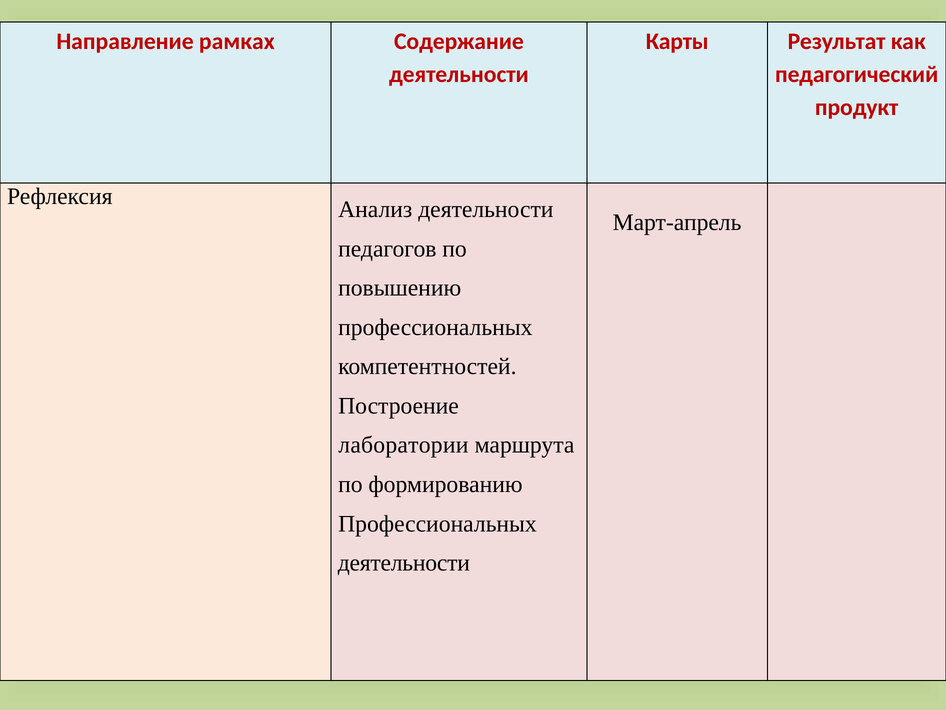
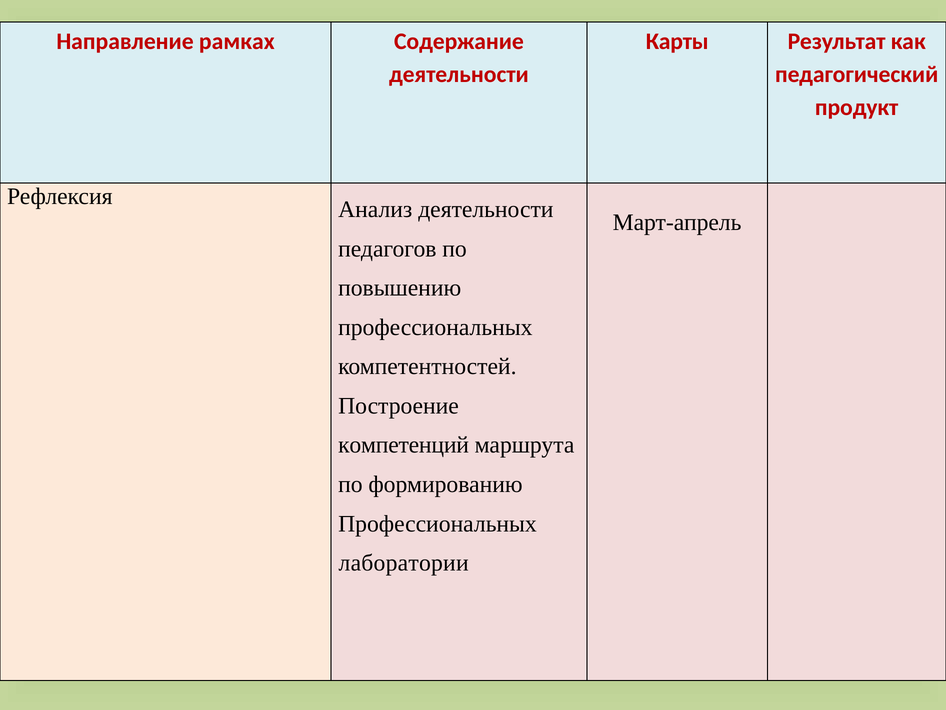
лаборатории: лаборатории -> компетенций
деятельности at (404, 563): деятельности -> лаборатории
